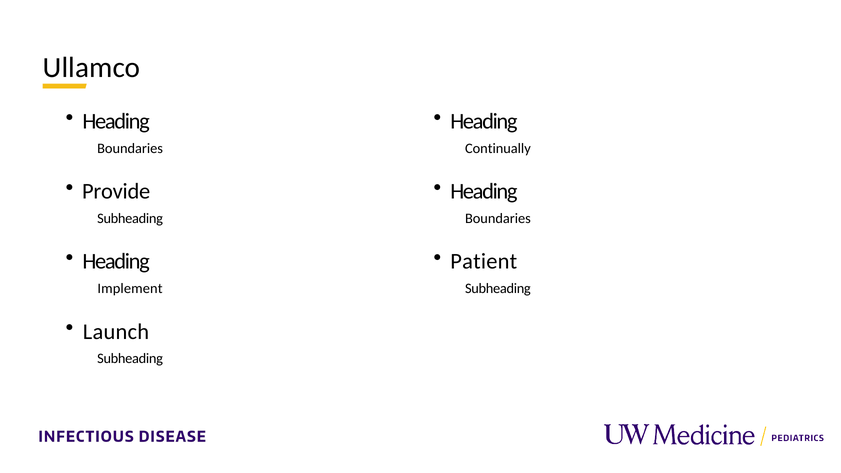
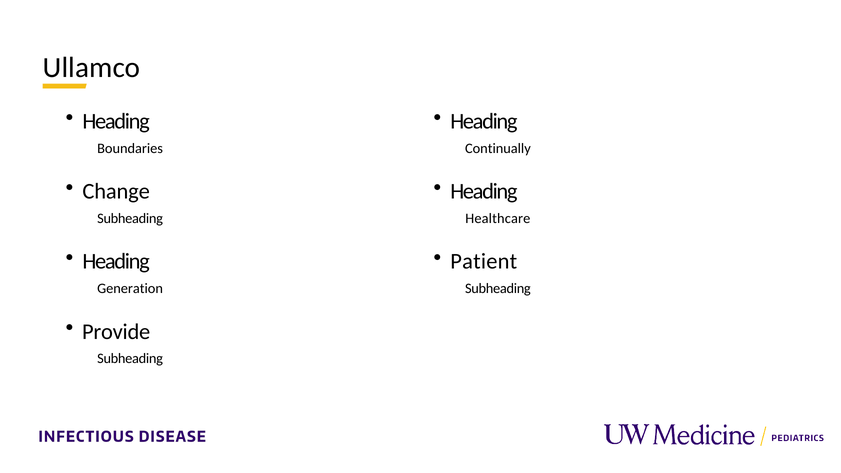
Provide: Provide -> Change
Boundaries at (498, 218): Boundaries -> Healthcare
Implement: Implement -> Generation
Launch: Launch -> Provide
